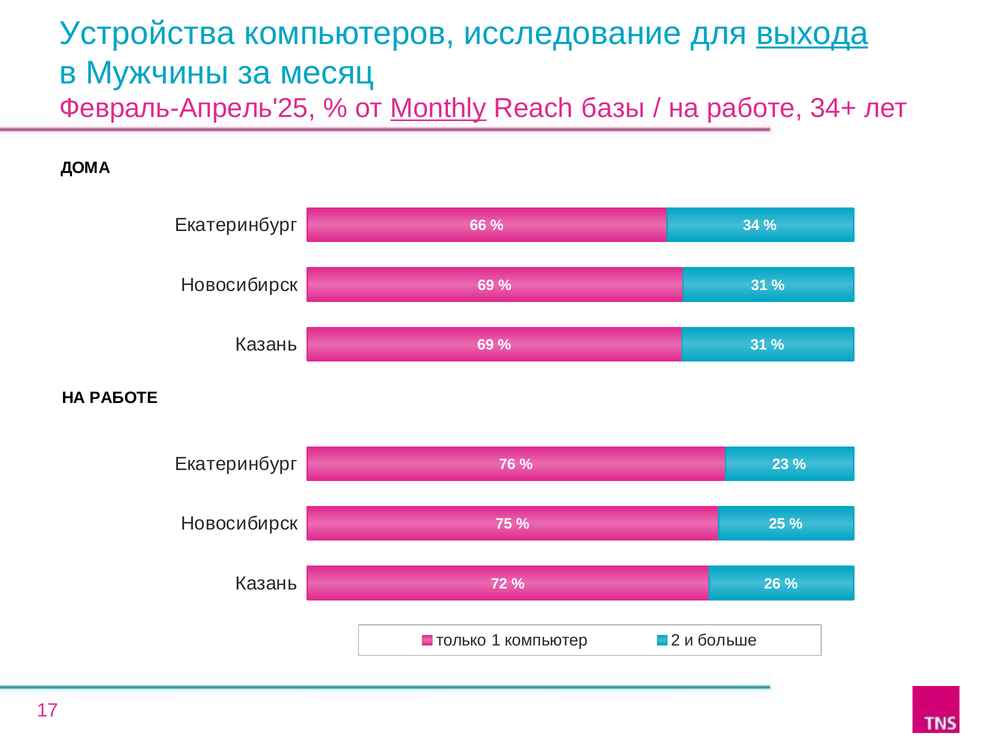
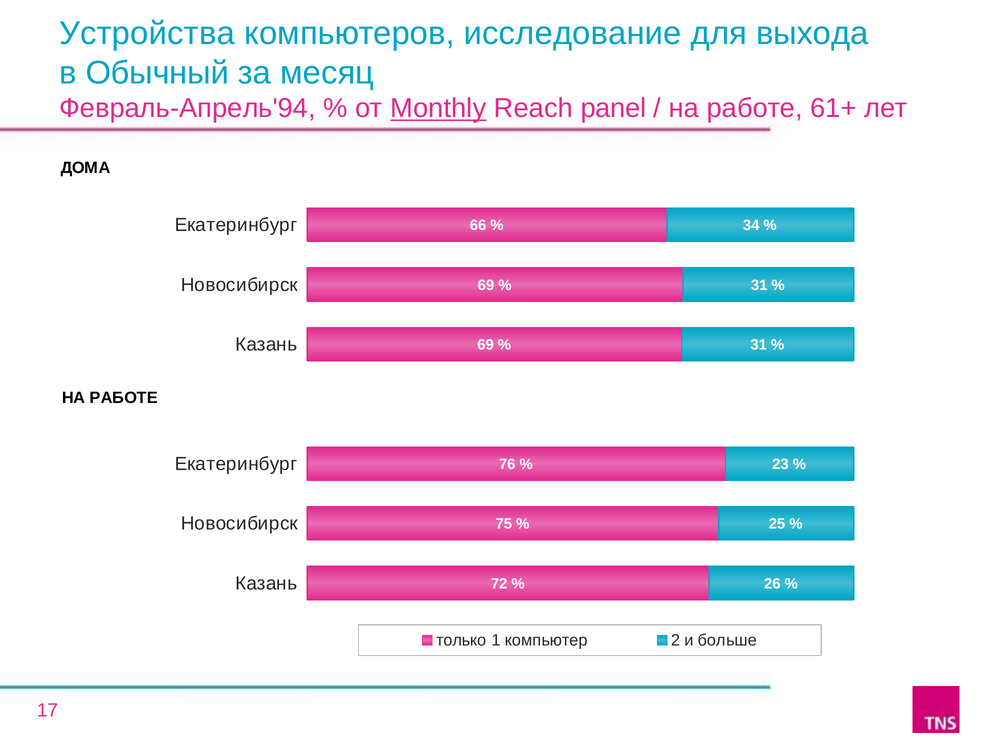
выхода underline: present -> none
Мужчины: Мужчины -> Обычный
Февраль-Апрель'25: Февраль-Апрель'25 -> Февраль-Апрель'94
базы: базы -> panel
34+: 34+ -> 61+
